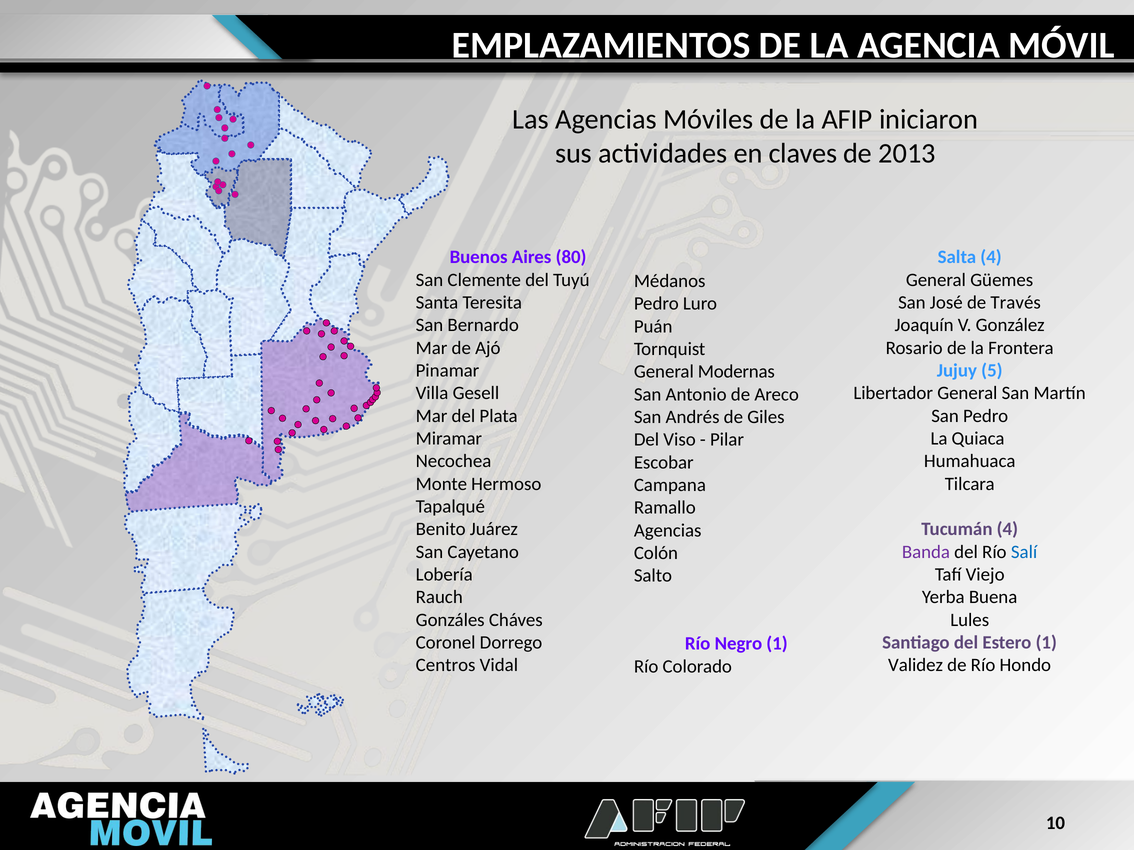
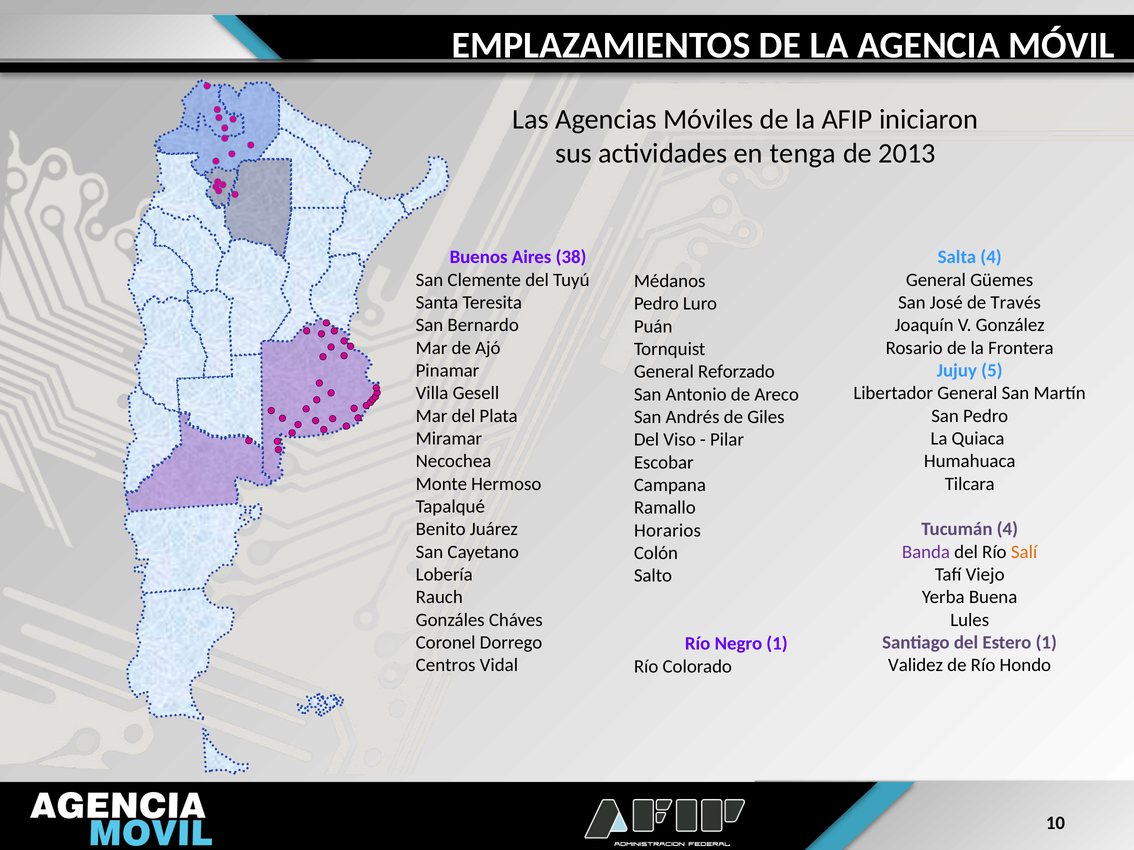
claves: claves -> tenga
80: 80 -> 38
Modernas: Modernas -> Reforzado
Agencias at (668, 531): Agencias -> Horarios
Salí colour: blue -> orange
